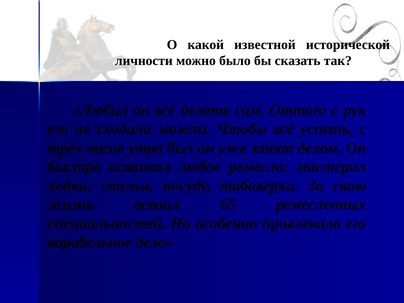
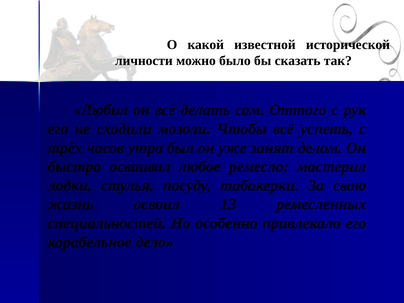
65: 65 -> 13
